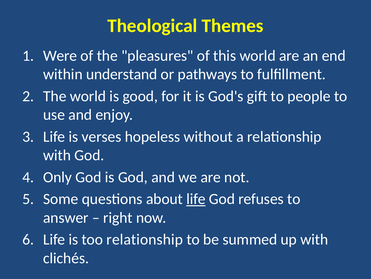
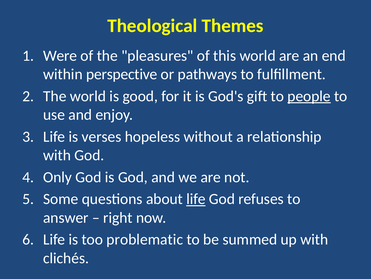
understand: understand -> perspective
people underline: none -> present
too relationship: relationship -> problematic
